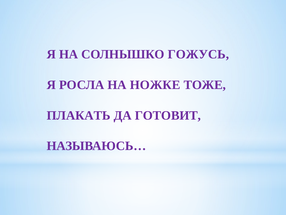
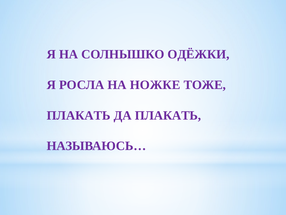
ГОЖУСЬ: ГОЖУСЬ -> ОДЁЖКИ
ДА ГОТОВИТ: ГОТОВИТ -> ПЛАКАТЬ
